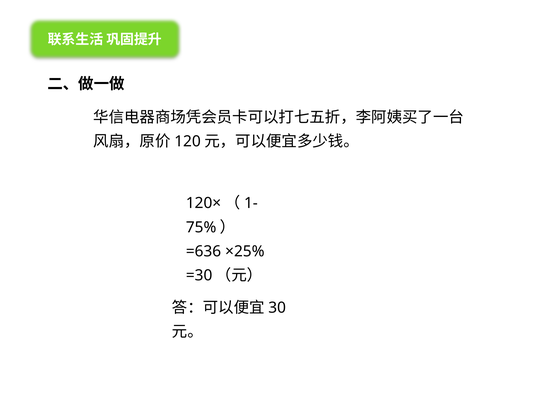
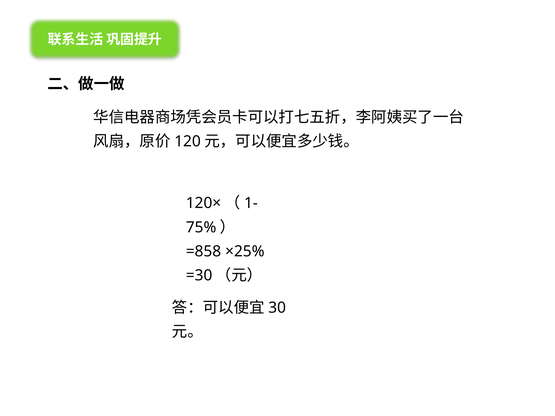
=636: =636 -> =858
